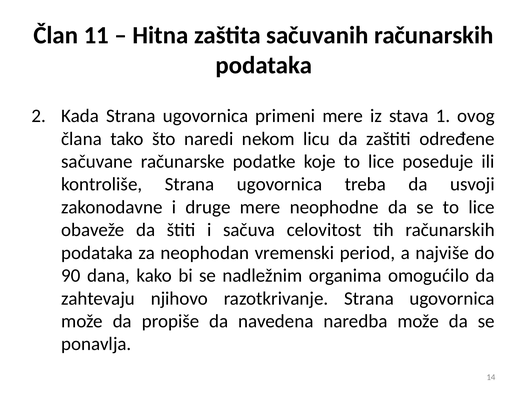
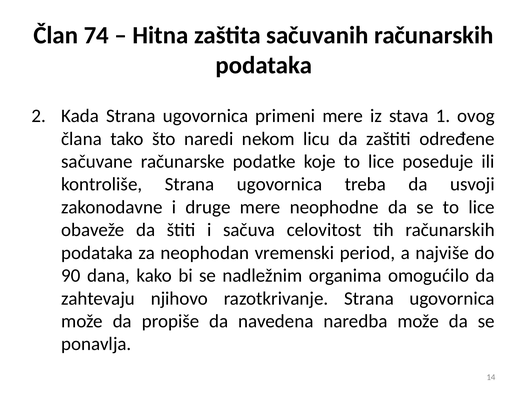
11: 11 -> 74
